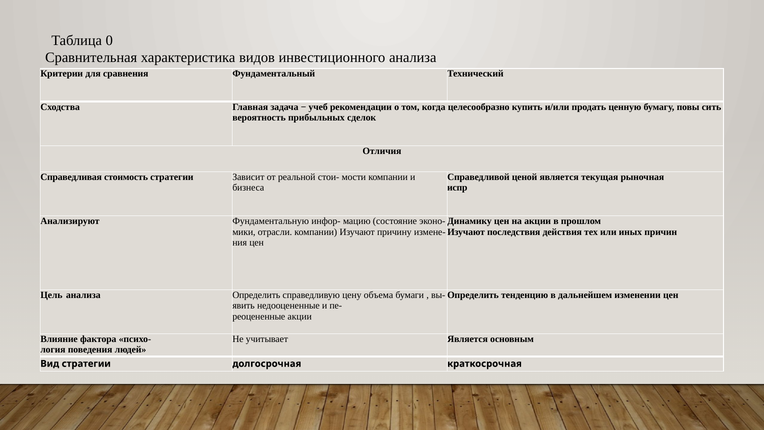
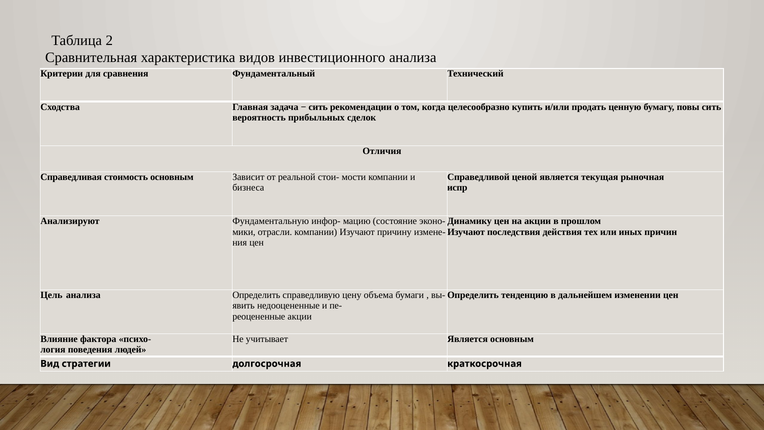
0: 0 -> 2
учеб at (318, 107): учеб -> сить
стоимость стратегии: стратегии -> основным
